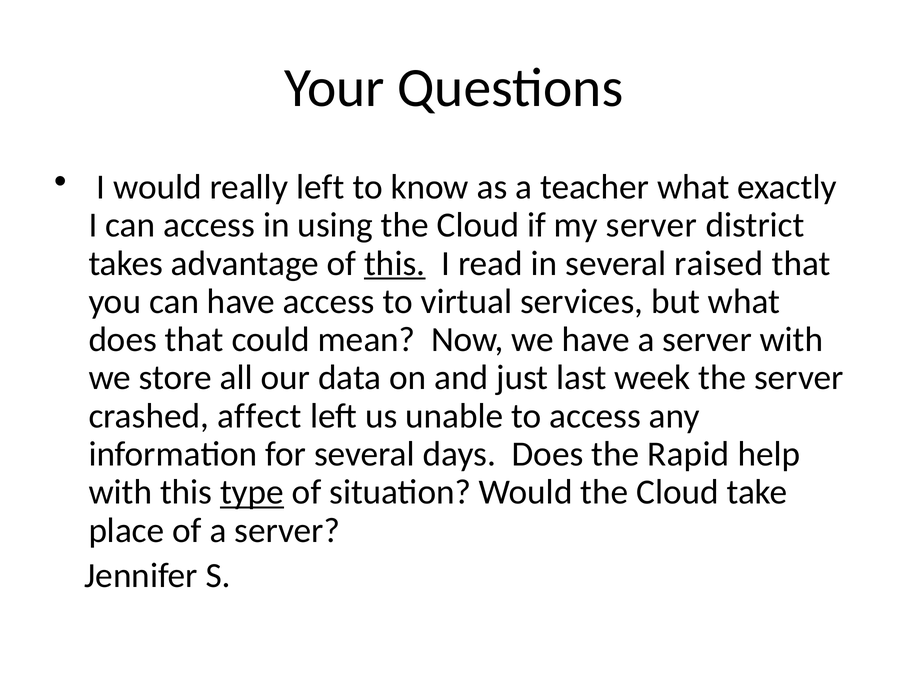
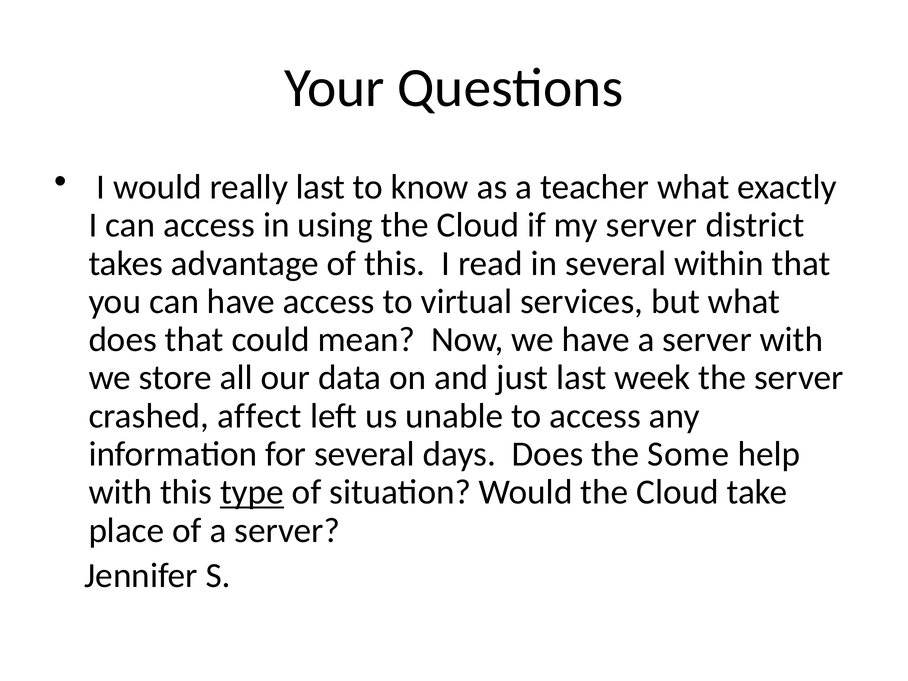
really left: left -> last
this at (395, 263) underline: present -> none
raised: raised -> within
Rapid: Rapid -> Some
